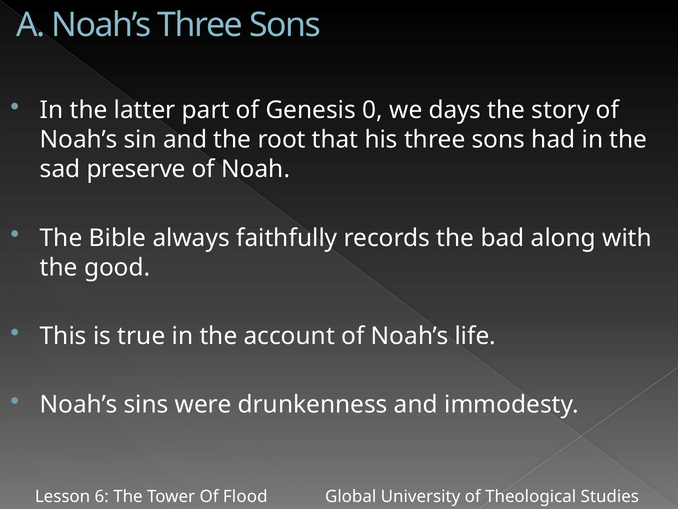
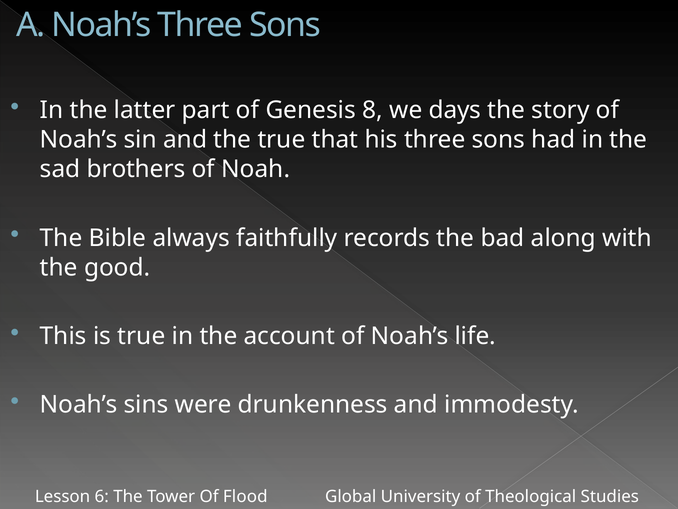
0: 0 -> 8
the root: root -> true
preserve: preserve -> brothers
